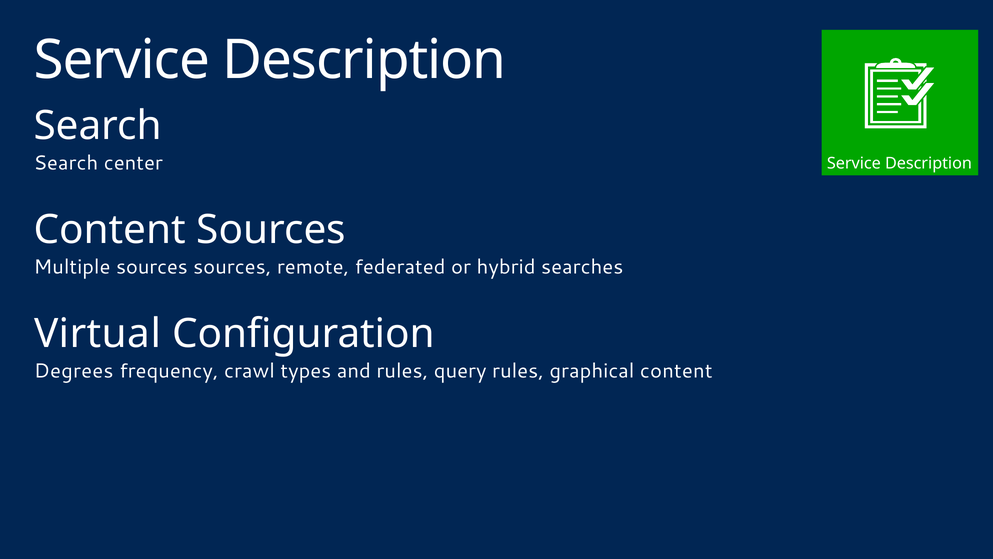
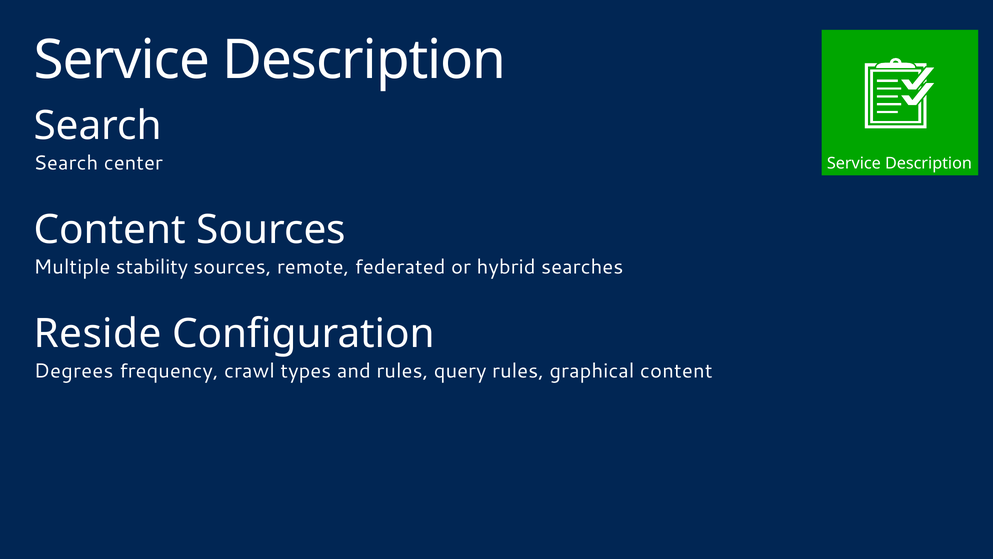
Multiple sources: sources -> stability
Virtual: Virtual -> Reside
